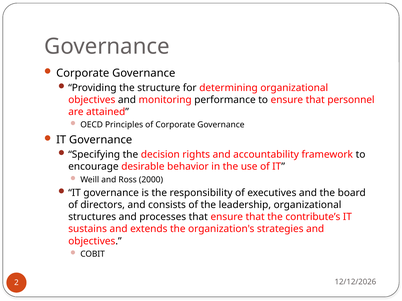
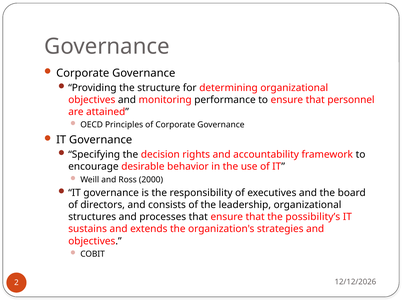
contribute’s: contribute’s -> possibility’s
